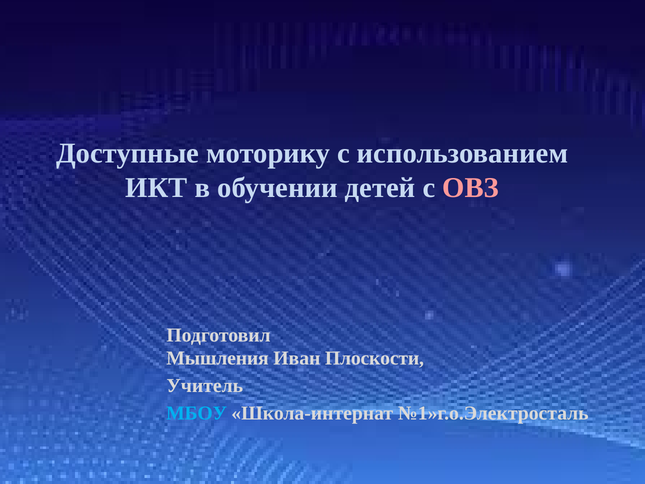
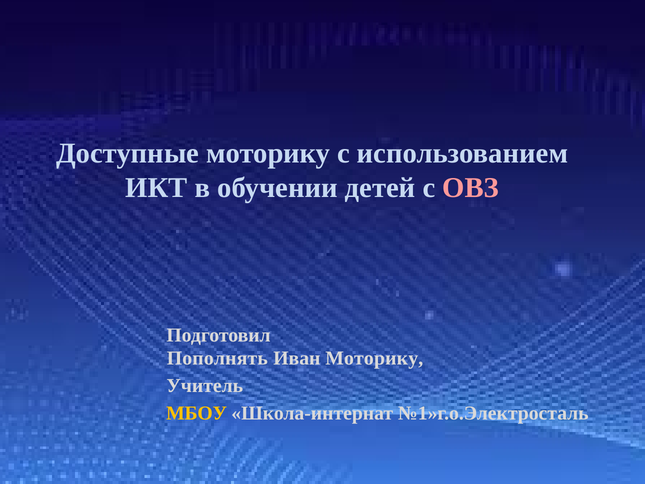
Мышления: Мышления -> Пополнять
Иван Плоскости: Плоскости -> Моторику
МБОУ colour: light blue -> yellow
